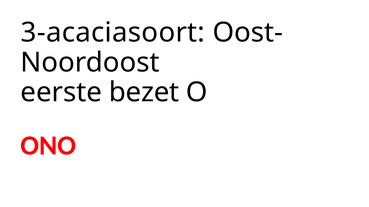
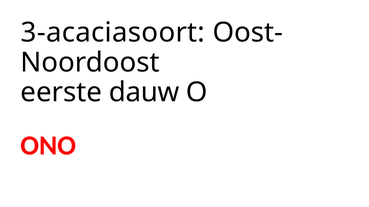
bezet: bezet -> dauw
